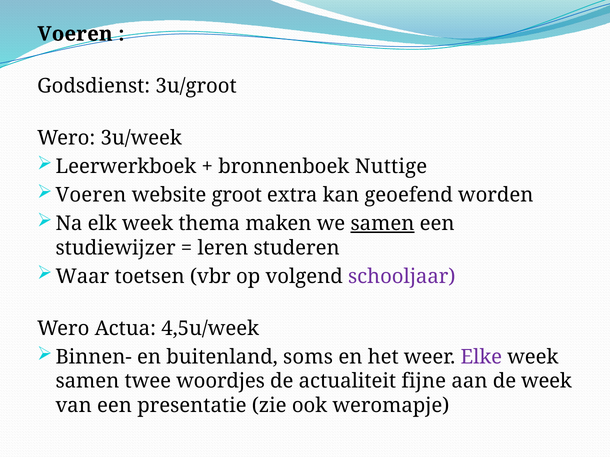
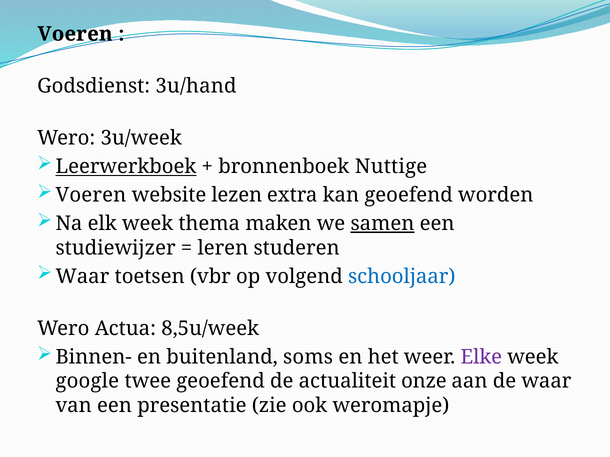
3u/groot: 3u/groot -> 3u/hand
Leerwerkboek underline: none -> present
groot: groot -> lezen
schooljaar colour: purple -> blue
4,5u/week: 4,5u/week -> 8,5u/week
samen at (87, 382): samen -> google
twee woordjes: woordjes -> geoefend
fijne: fijne -> onze
de week: week -> waar
